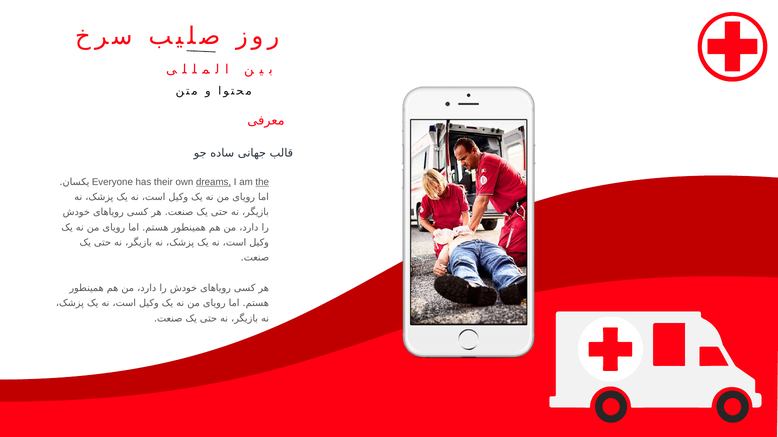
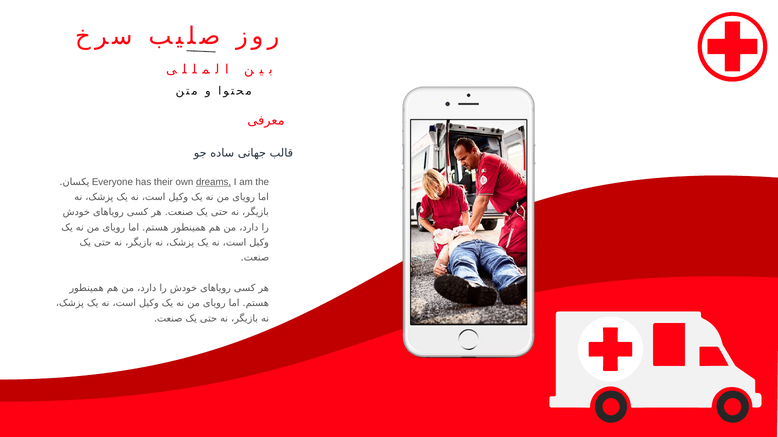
the underline: present -> none
